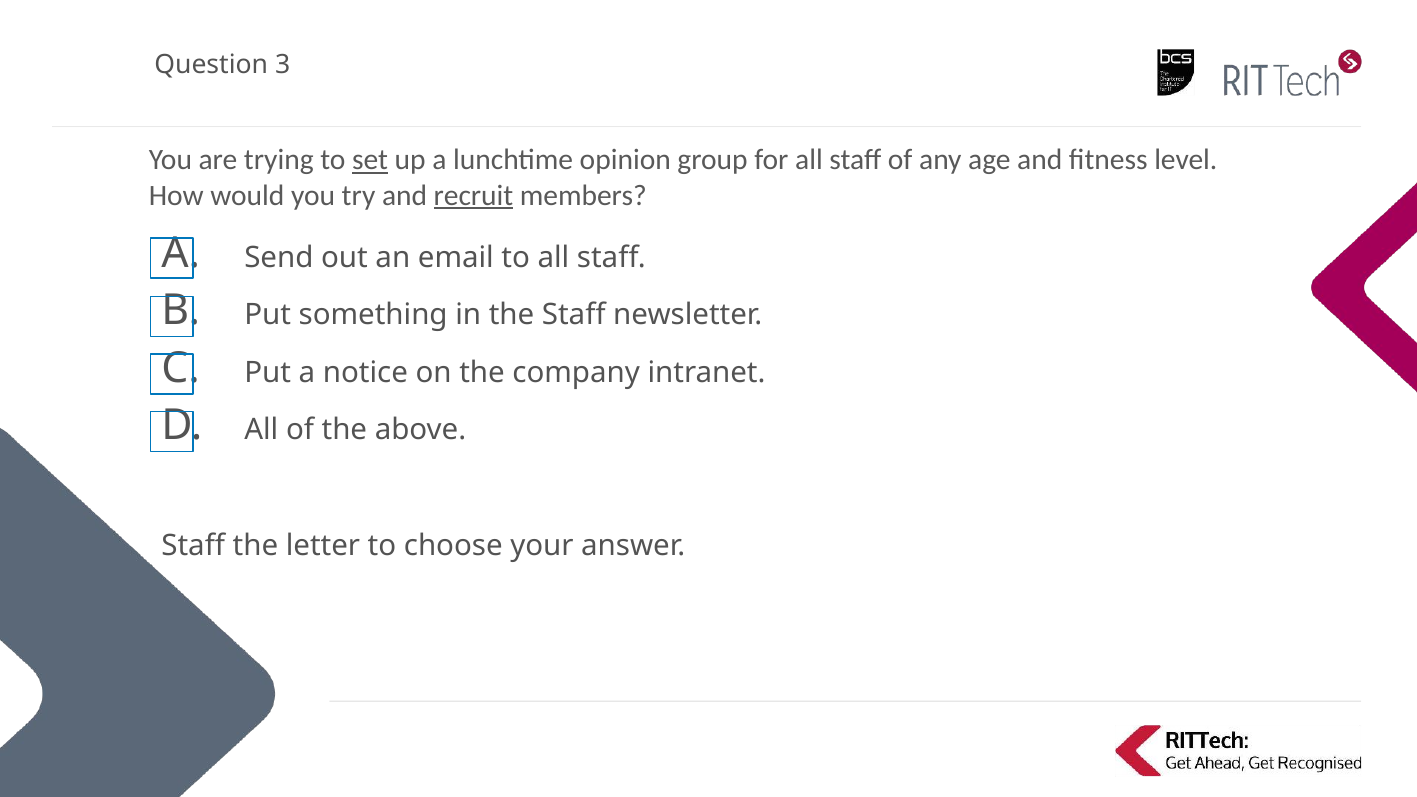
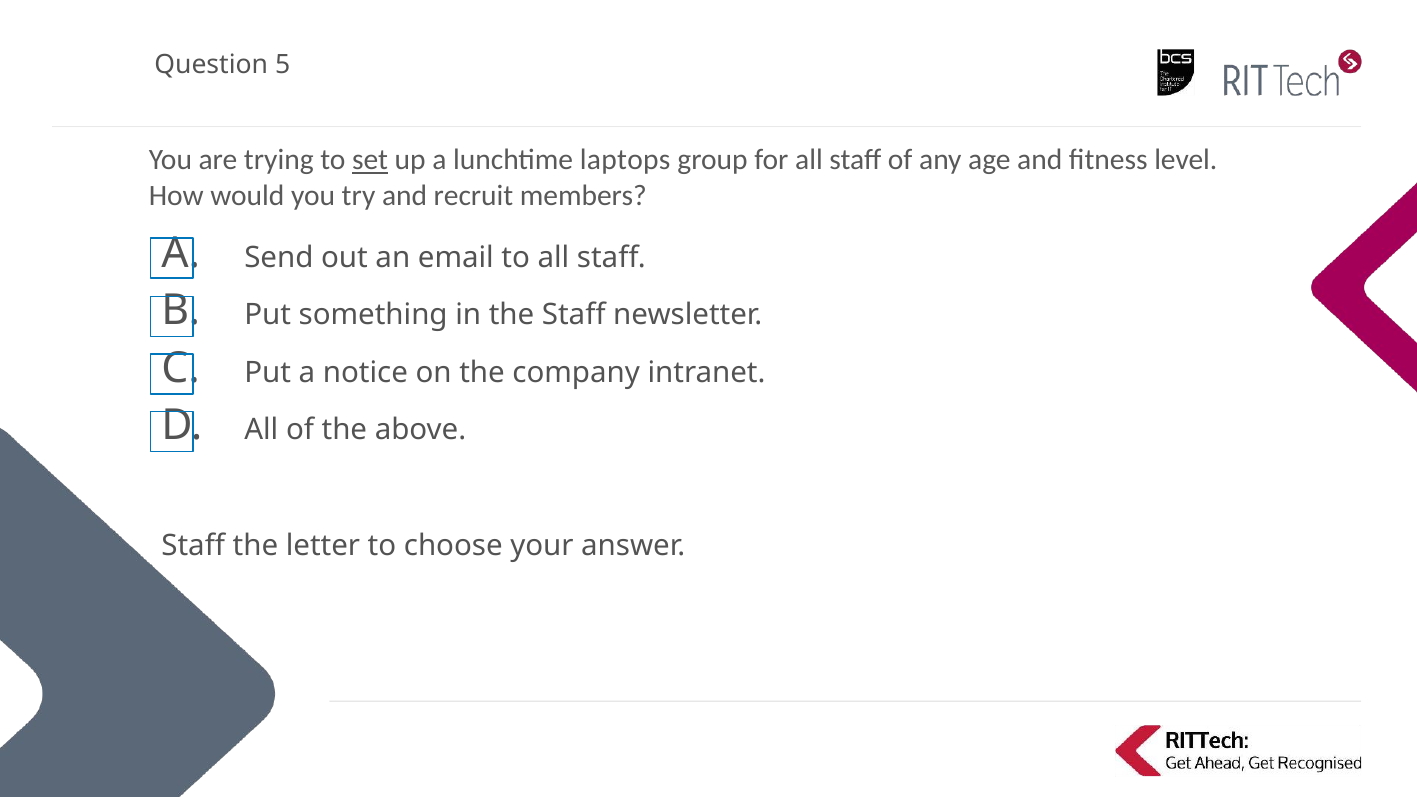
3: 3 -> 5
opinion: opinion -> laptops
recruit underline: present -> none
